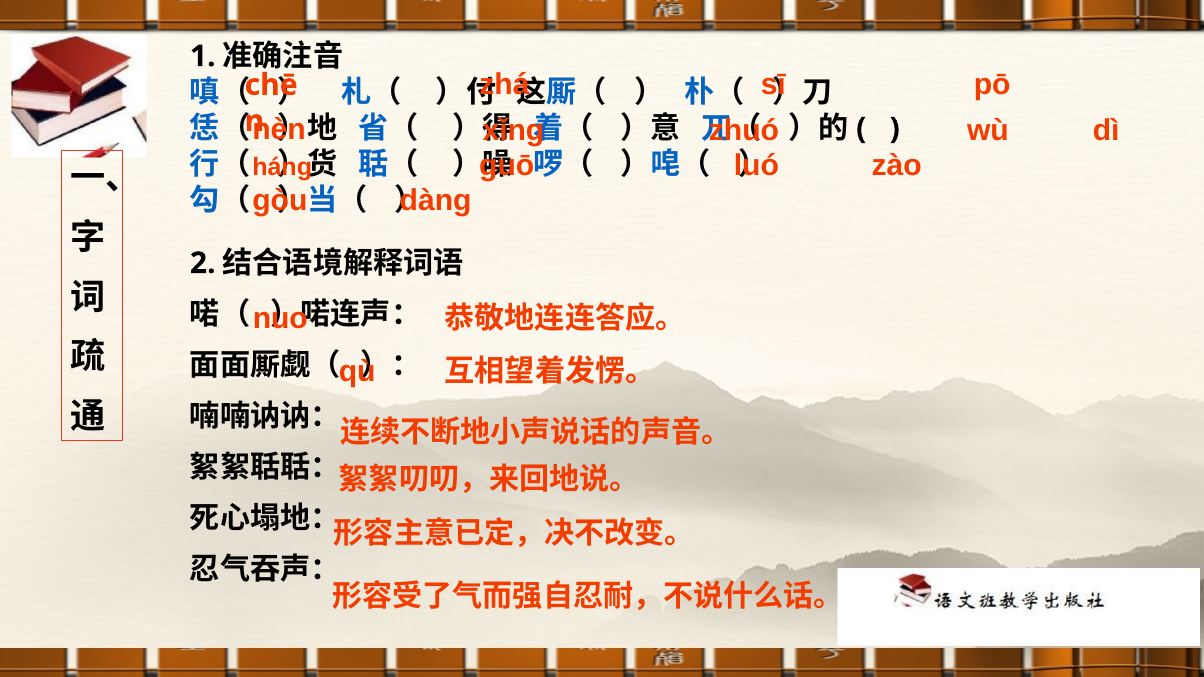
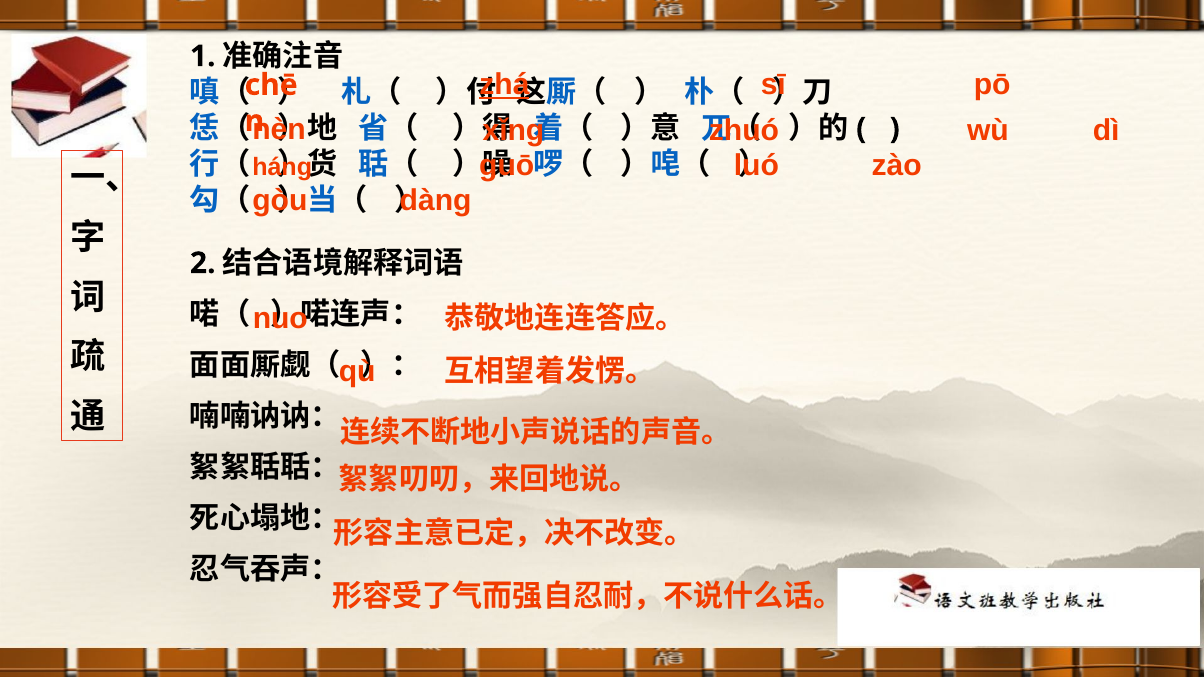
zhá underline: none -> present
